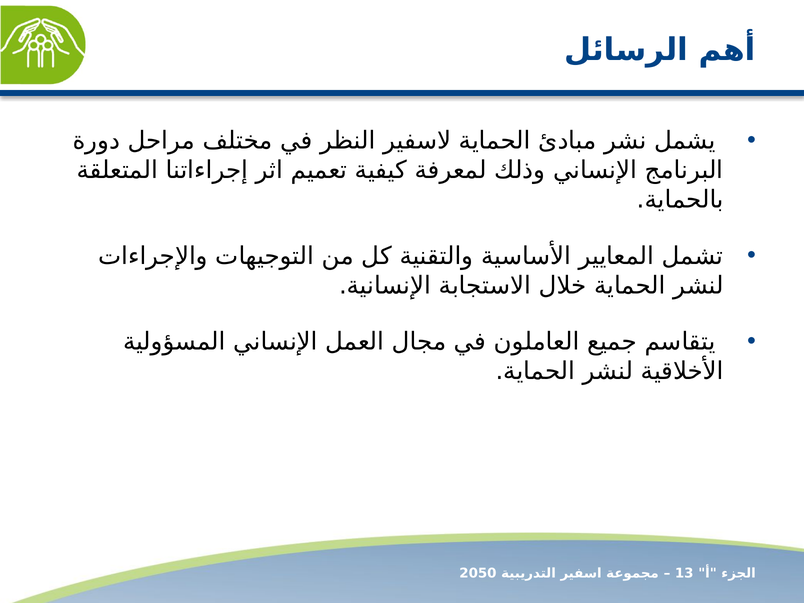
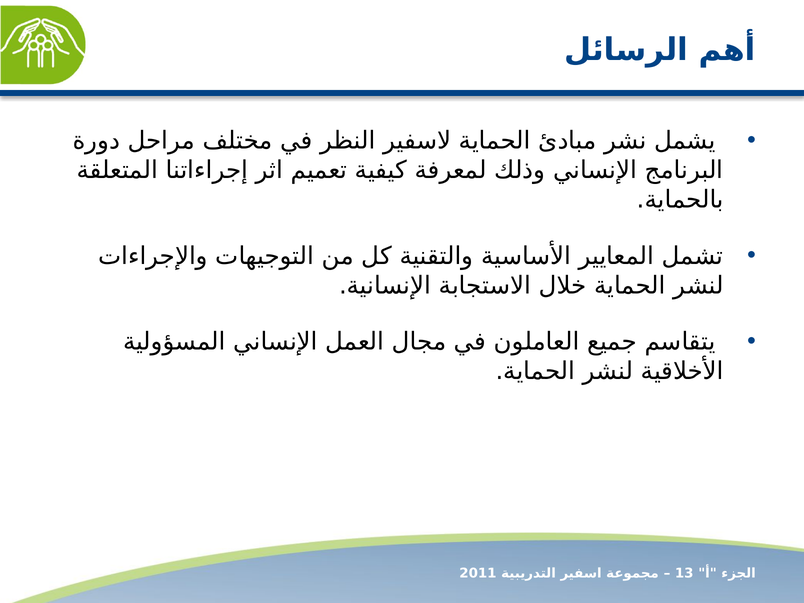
2050: 2050 -> 2011
